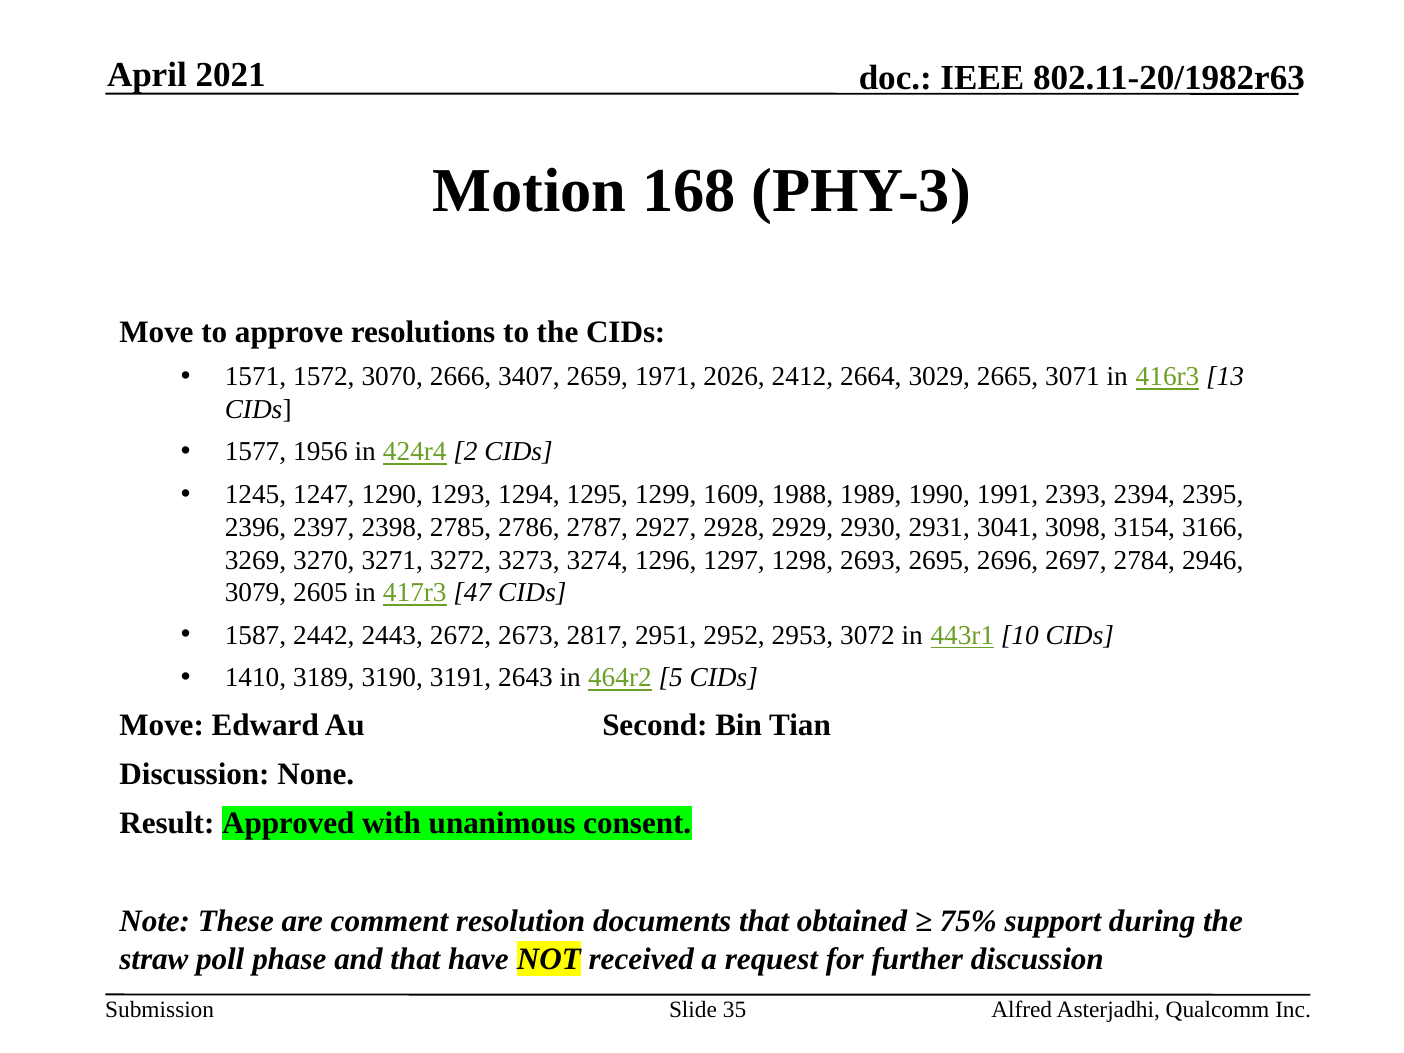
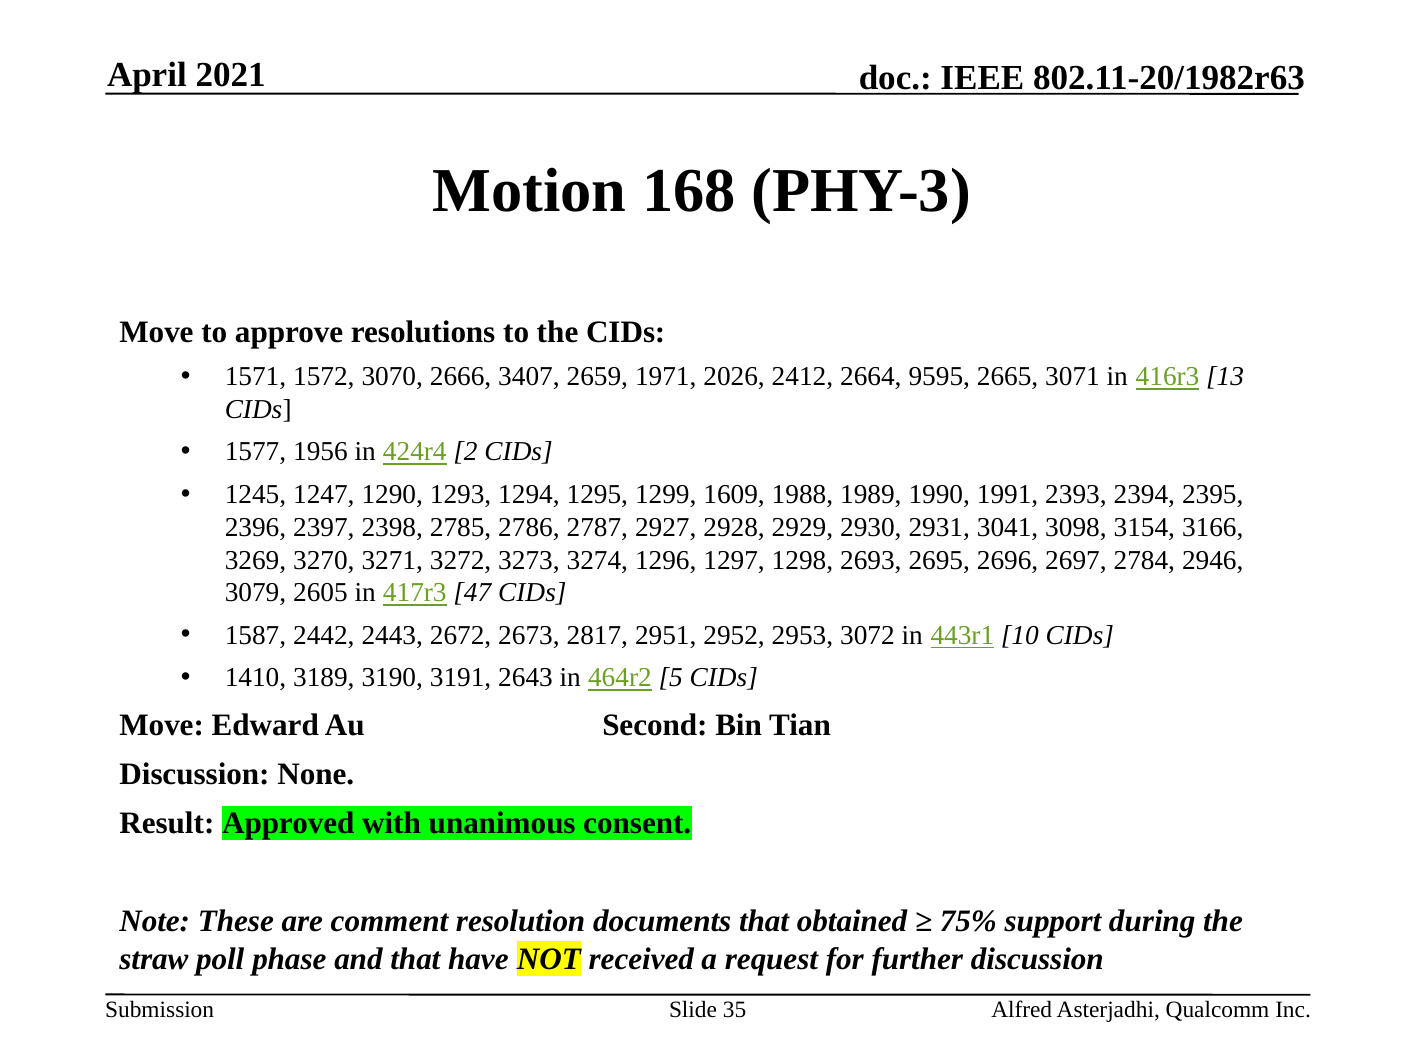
3029: 3029 -> 9595
